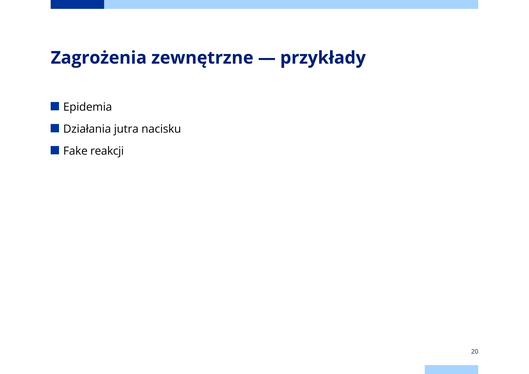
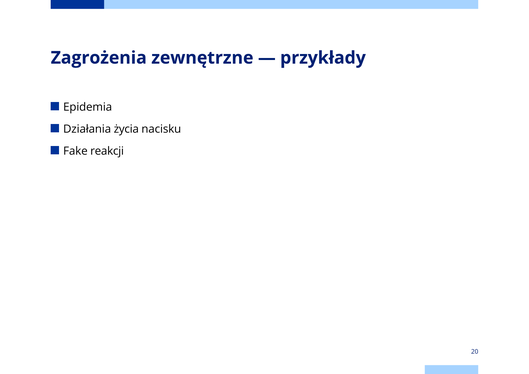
jutra: jutra -> życia
